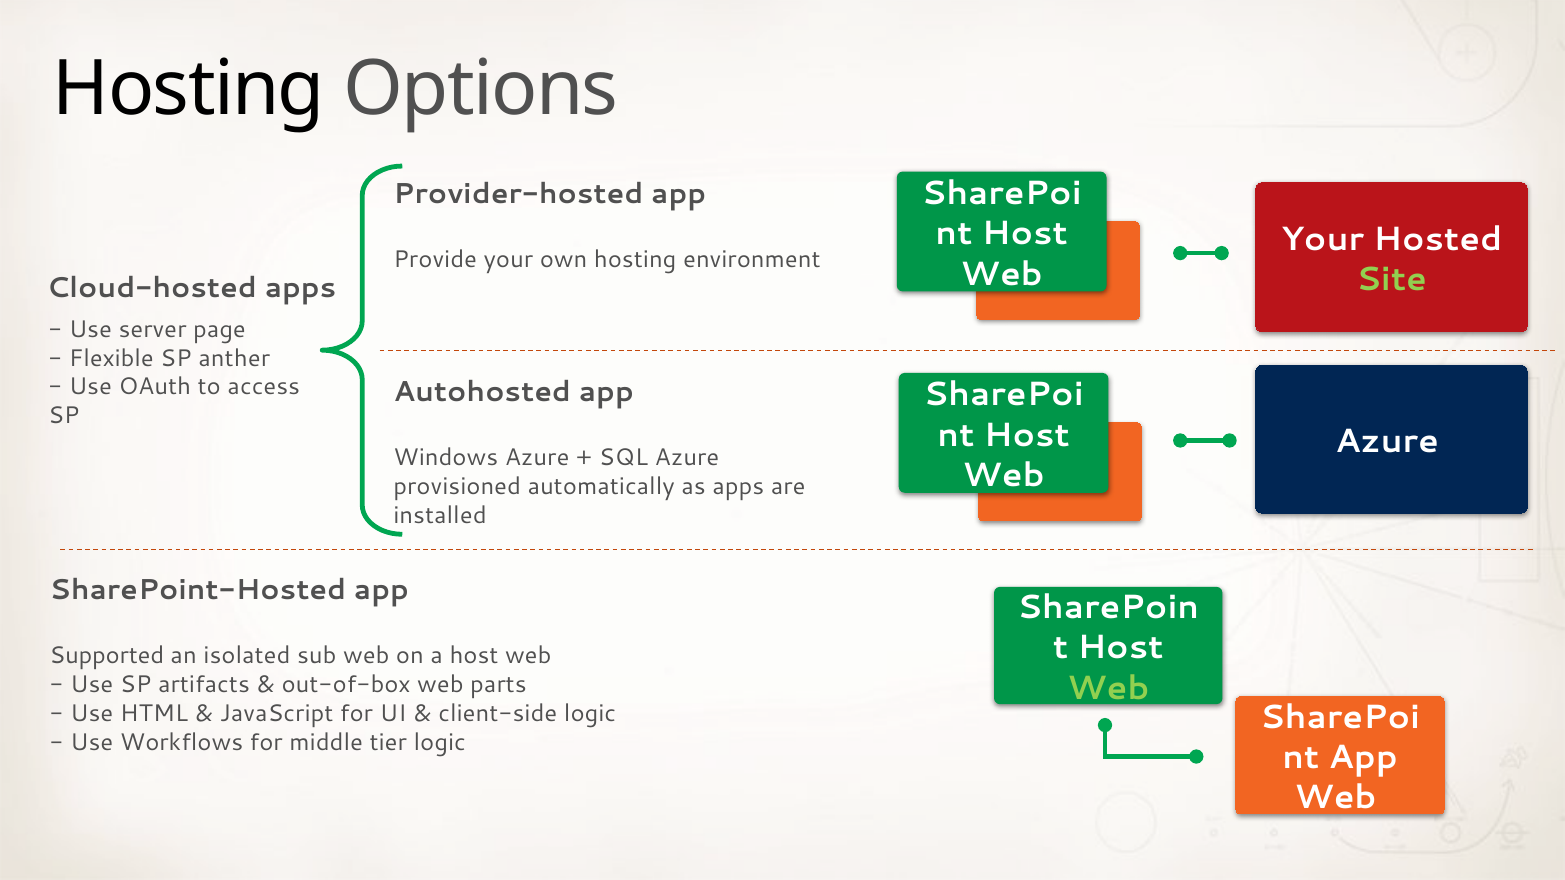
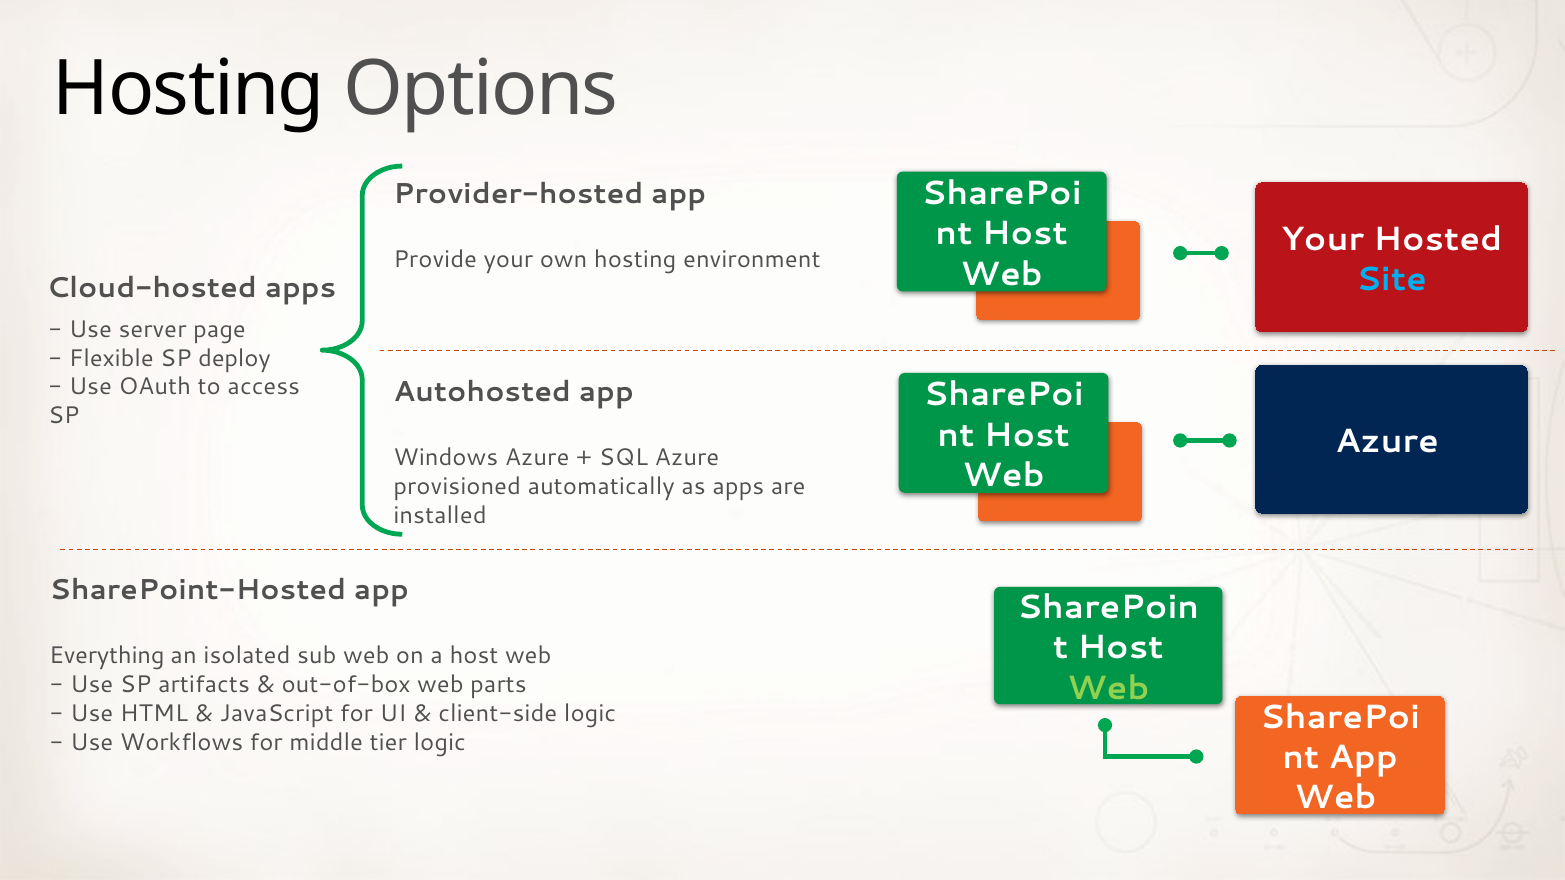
Site colour: light green -> light blue
anther: anther -> deploy
Supported: Supported -> Everything
